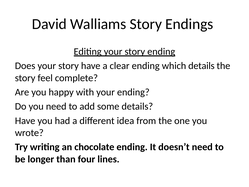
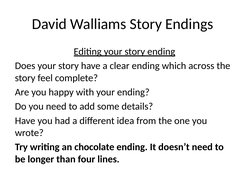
which details: details -> across
